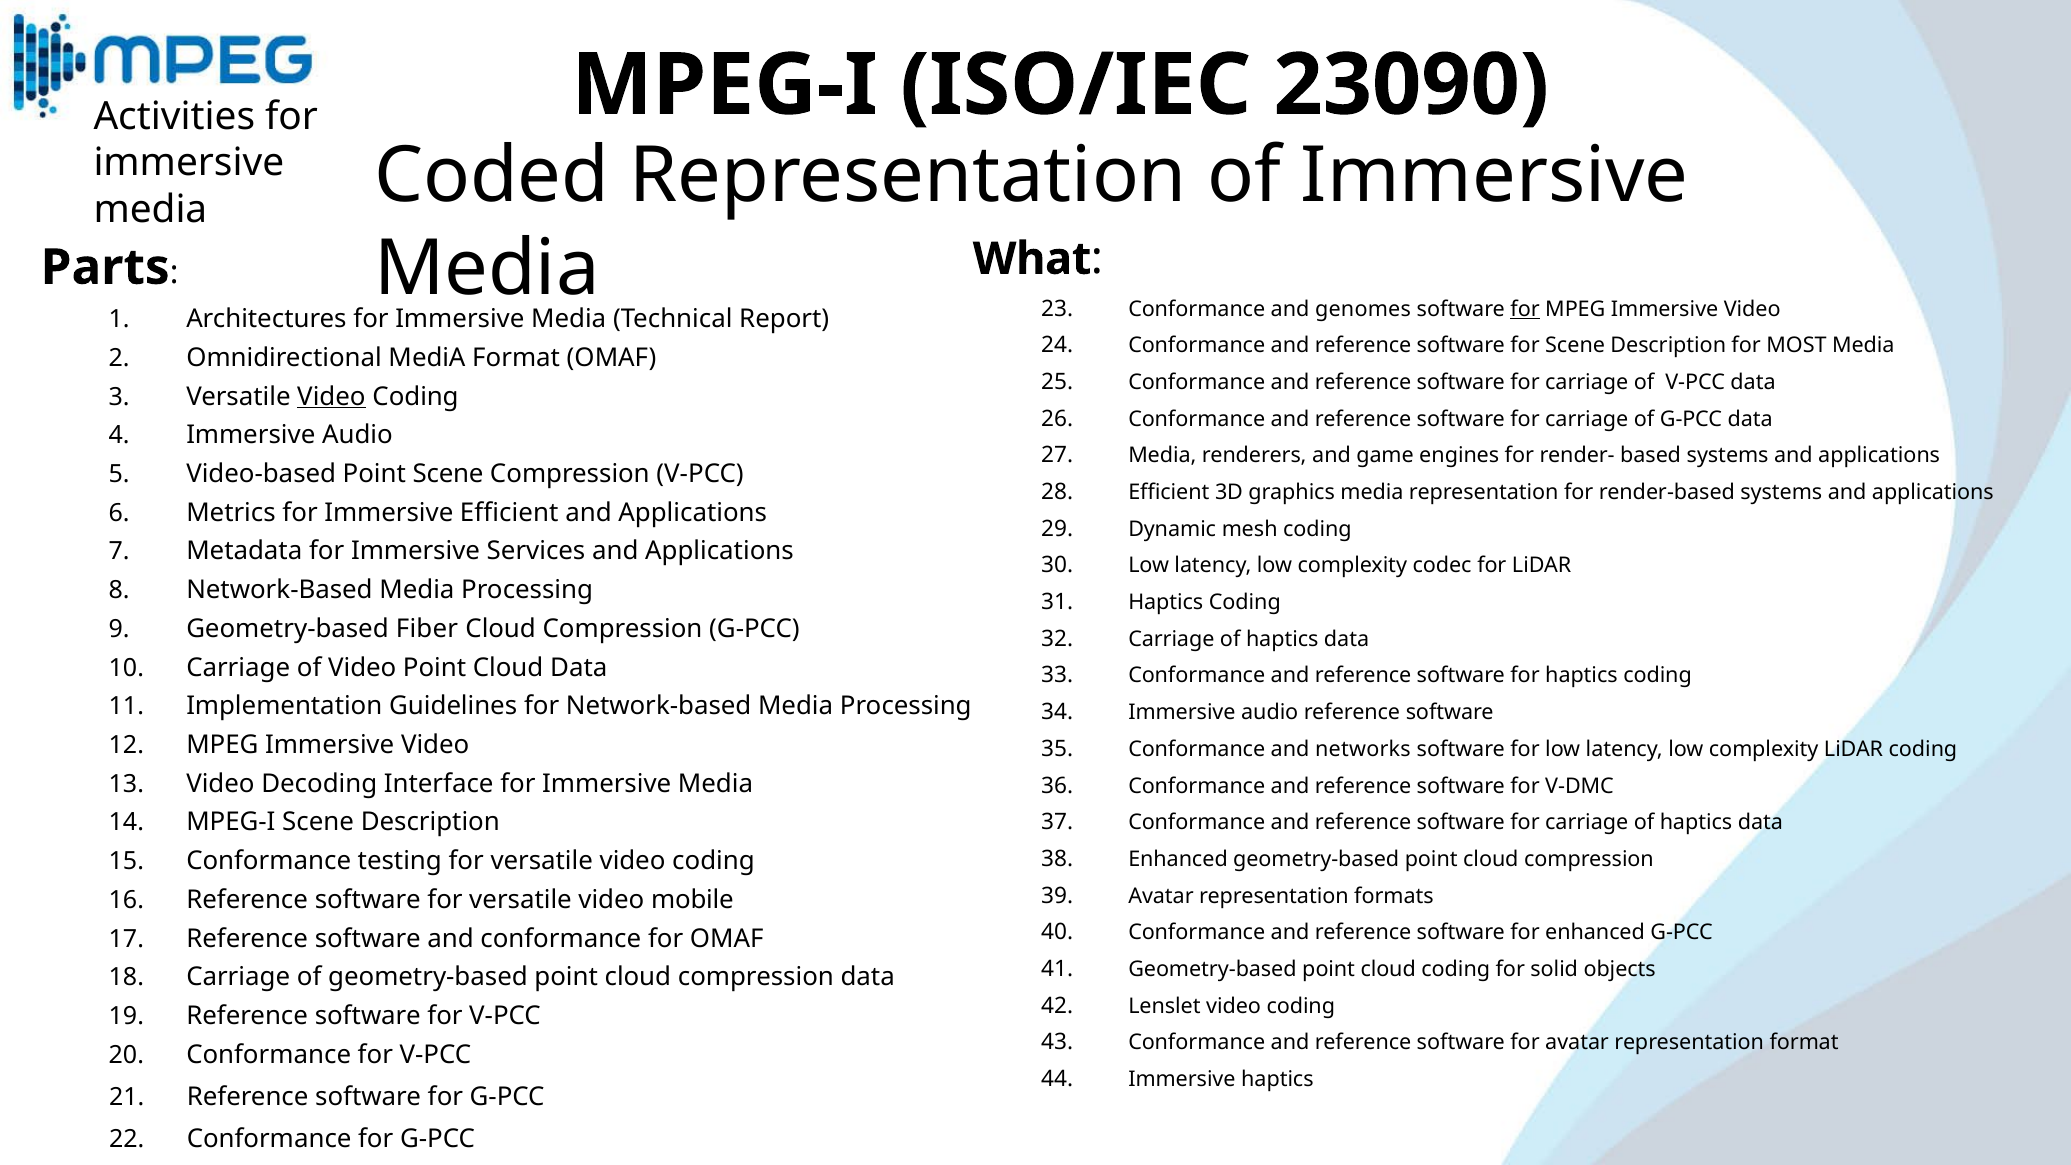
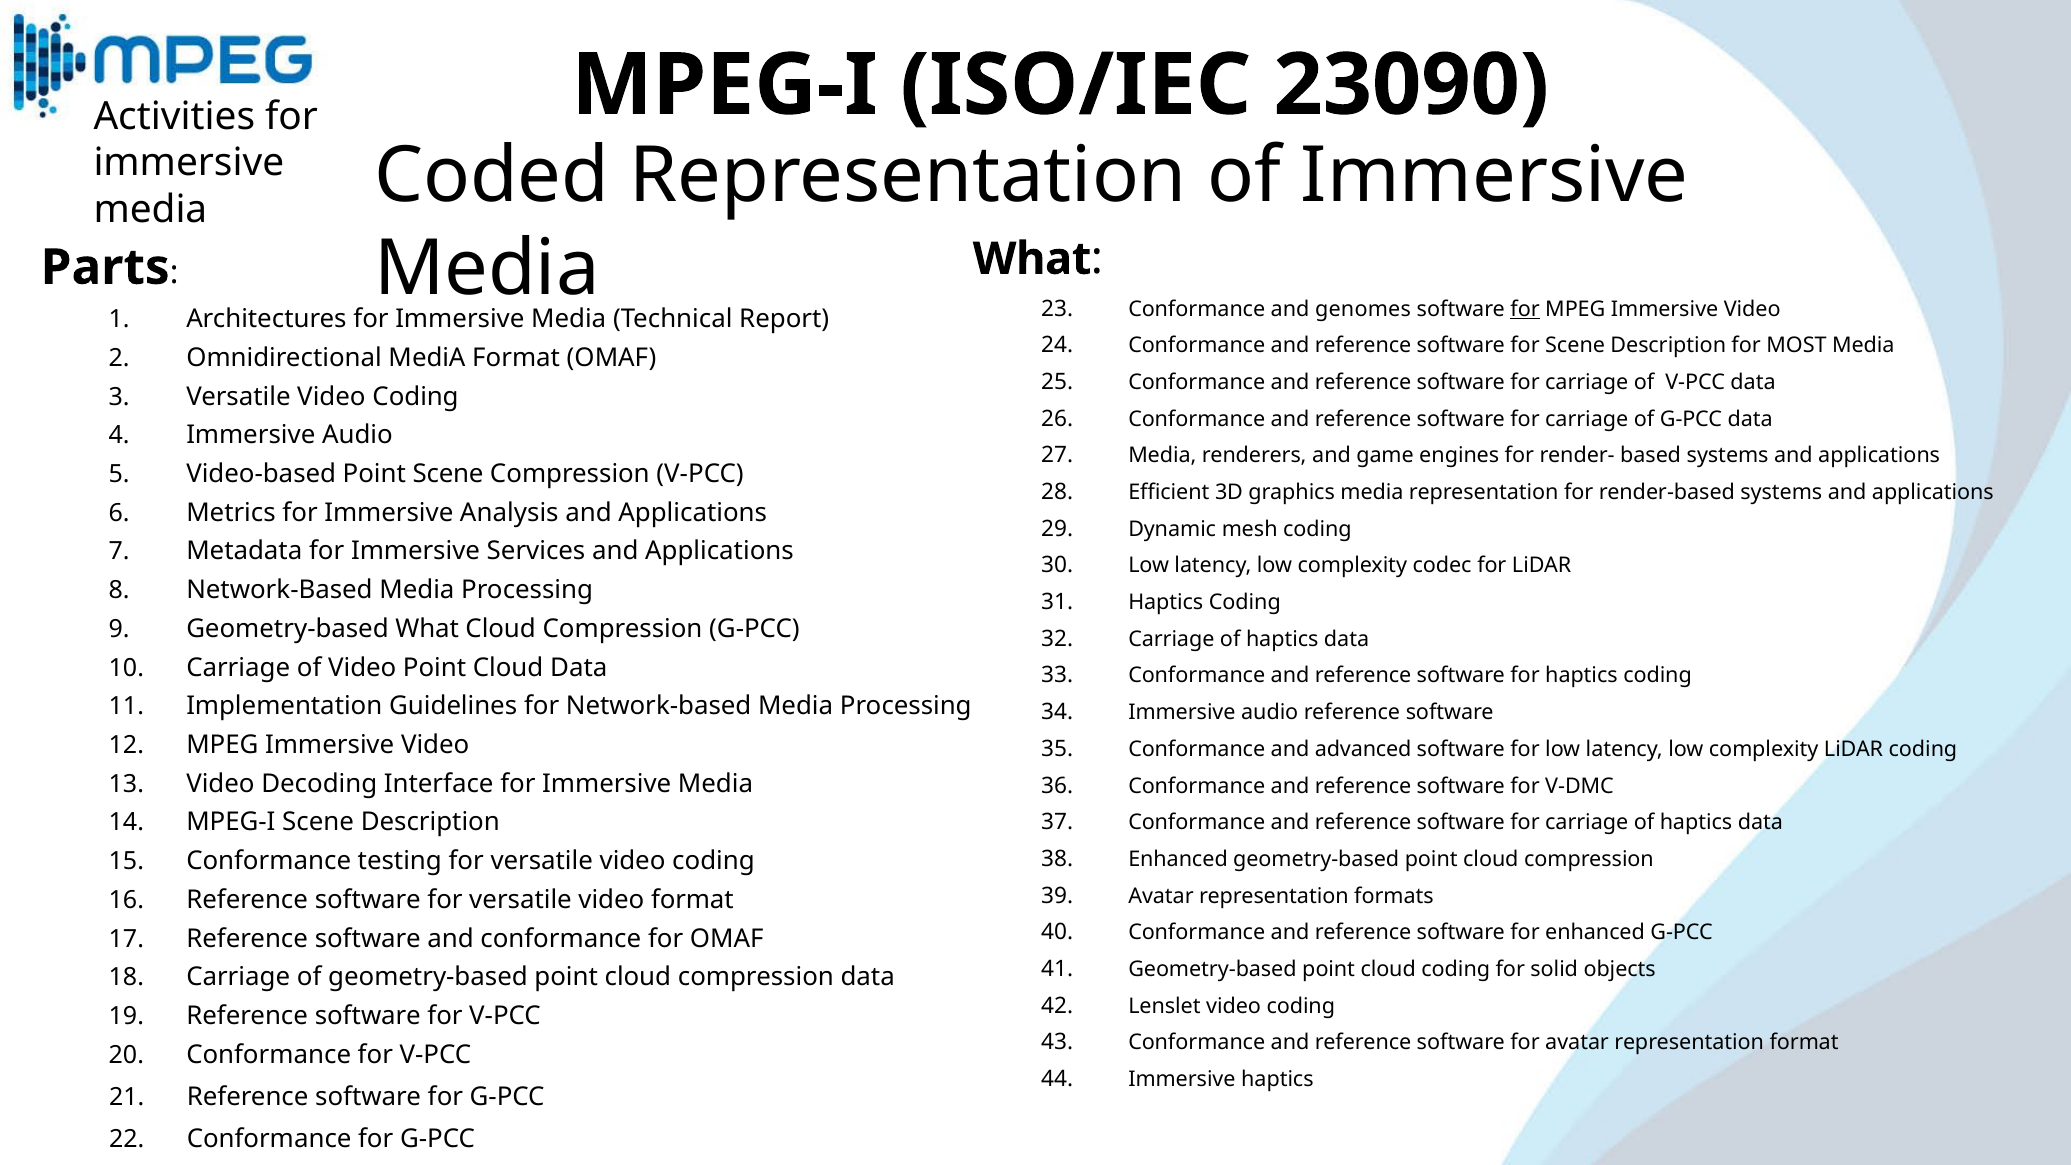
Video at (331, 397) underline: present -> none
Immersive Efficient: Efficient -> Analysis
Geometry-based Fiber: Fiber -> What
networks: networks -> advanced
video mobile: mobile -> format
